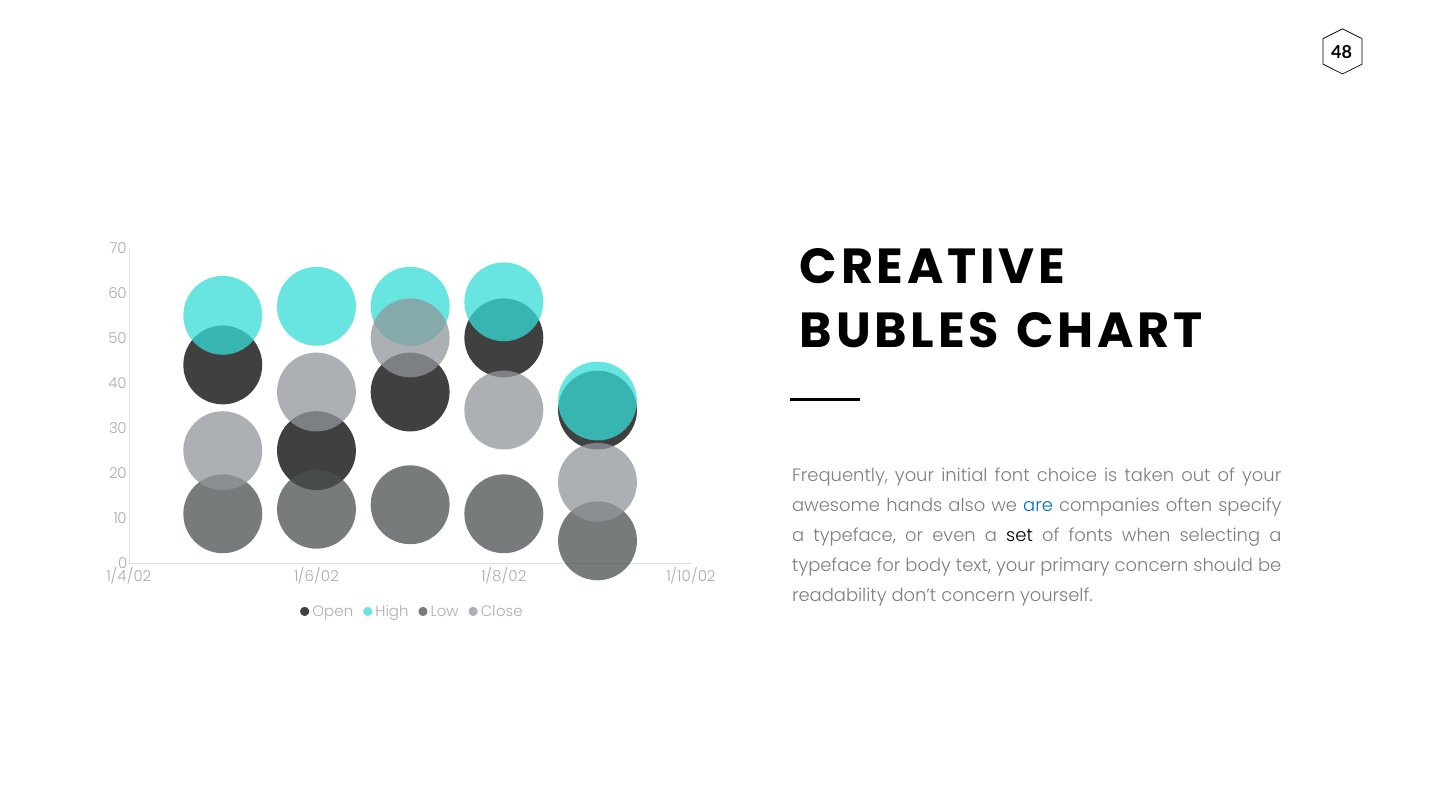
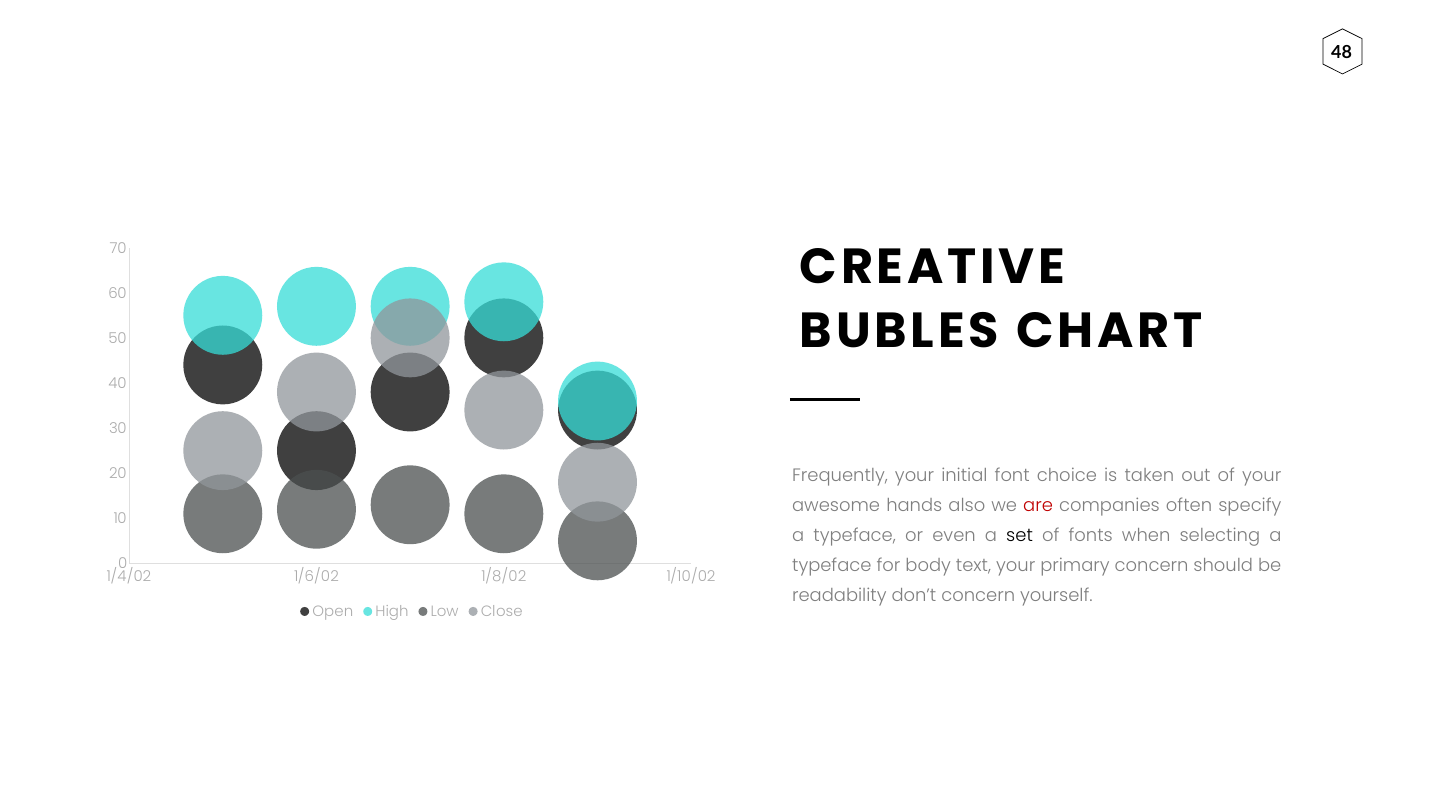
are colour: blue -> red
